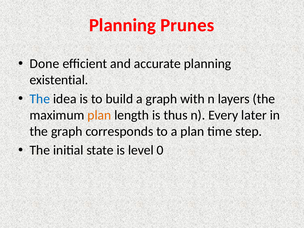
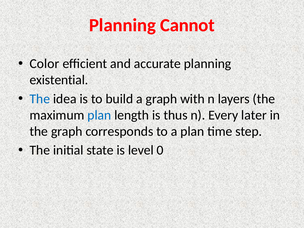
Prunes: Prunes -> Cannot
Done: Done -> Color
plan at (99, 115) colour: orange -> blue
